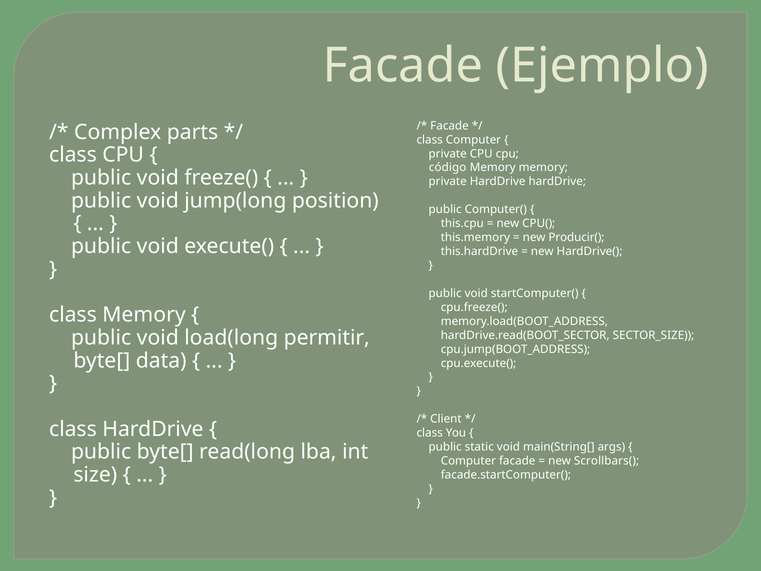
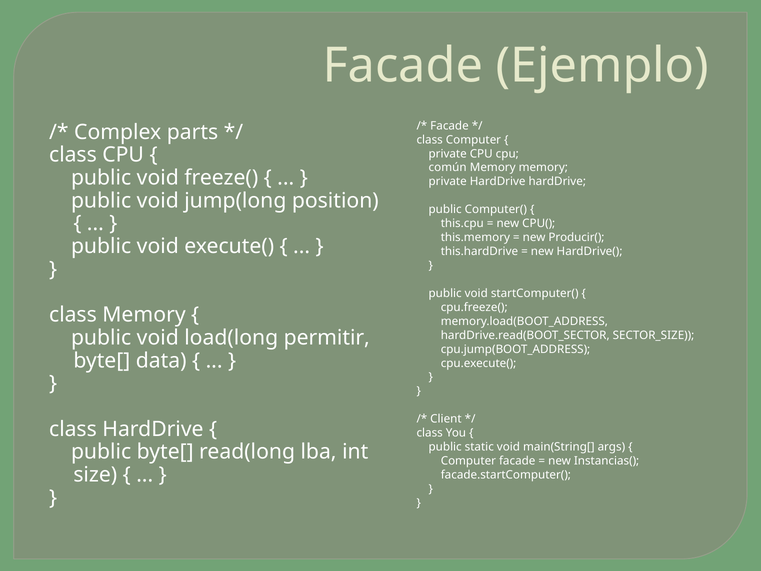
código: código -> común
Scrollbars(: Scrollbars( -> Instancias(
